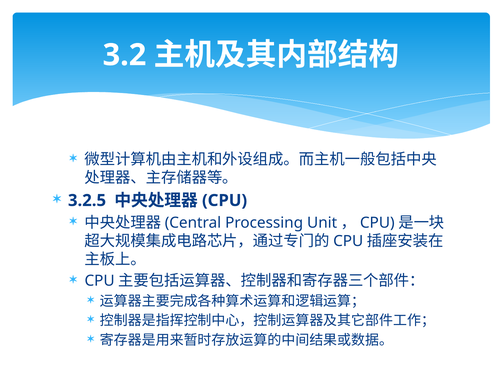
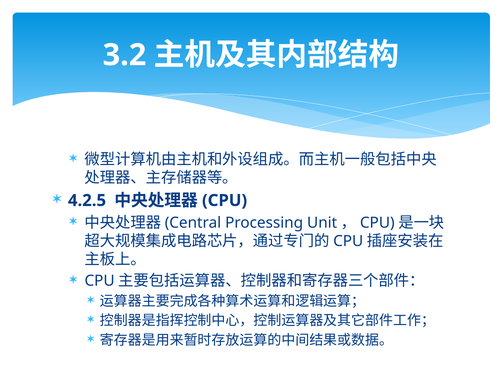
3.2.5: 3.2.5 -> 4.2.5
